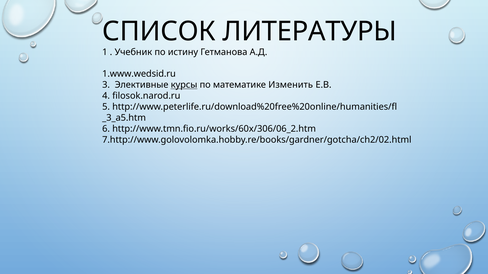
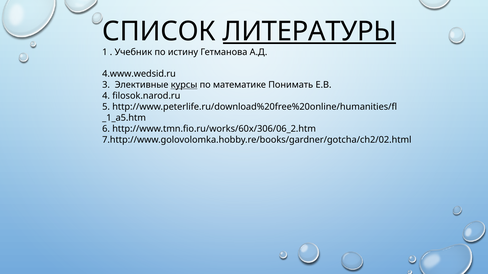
ЛИТЕРАТУРЫ underline: none -> present
1.www.wedsid.ru: 1.www.wedsid.ru -> 4.www.wedsid.ru
Изменить: Изменить -> Понимать
_3_a5.htm: _3_a5.htm -> _1_a5.htm
